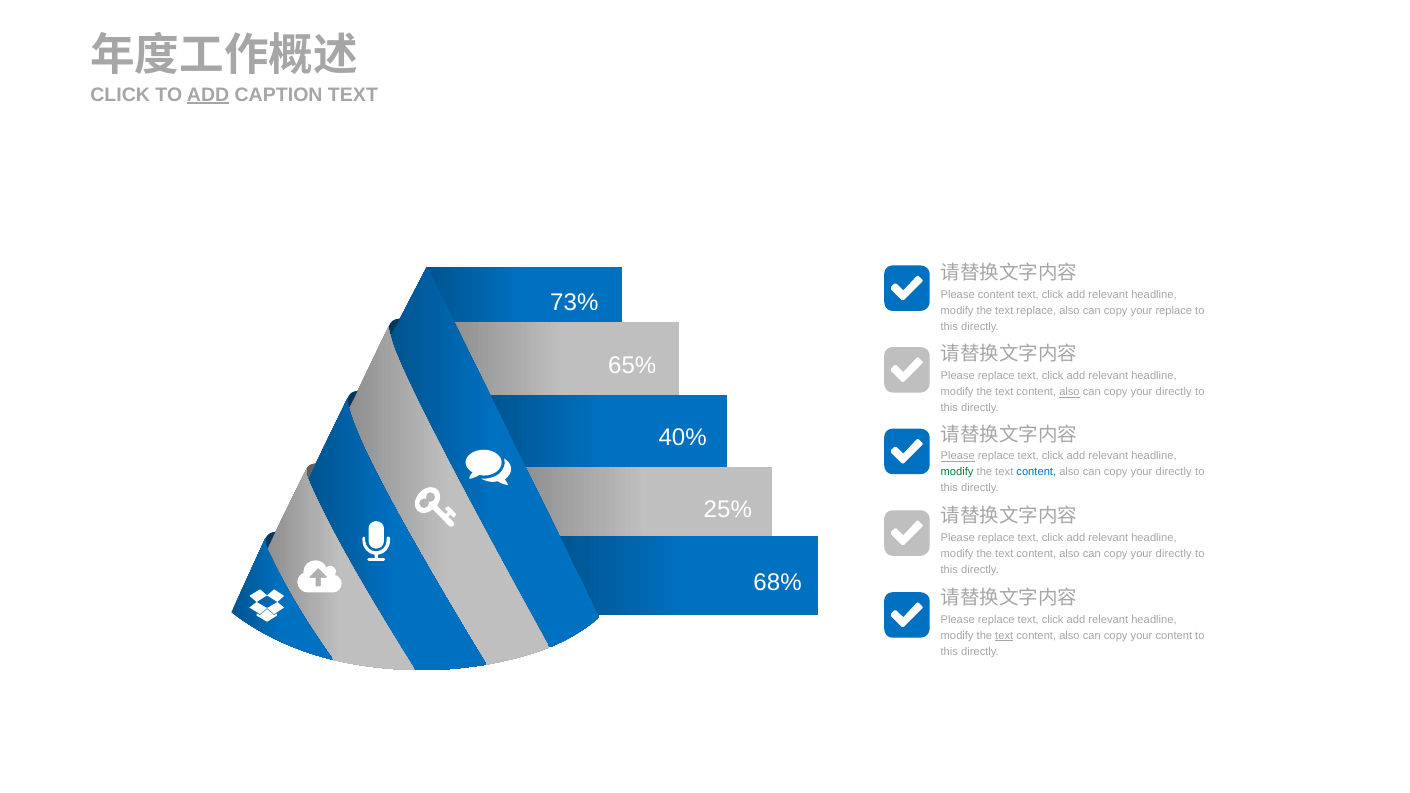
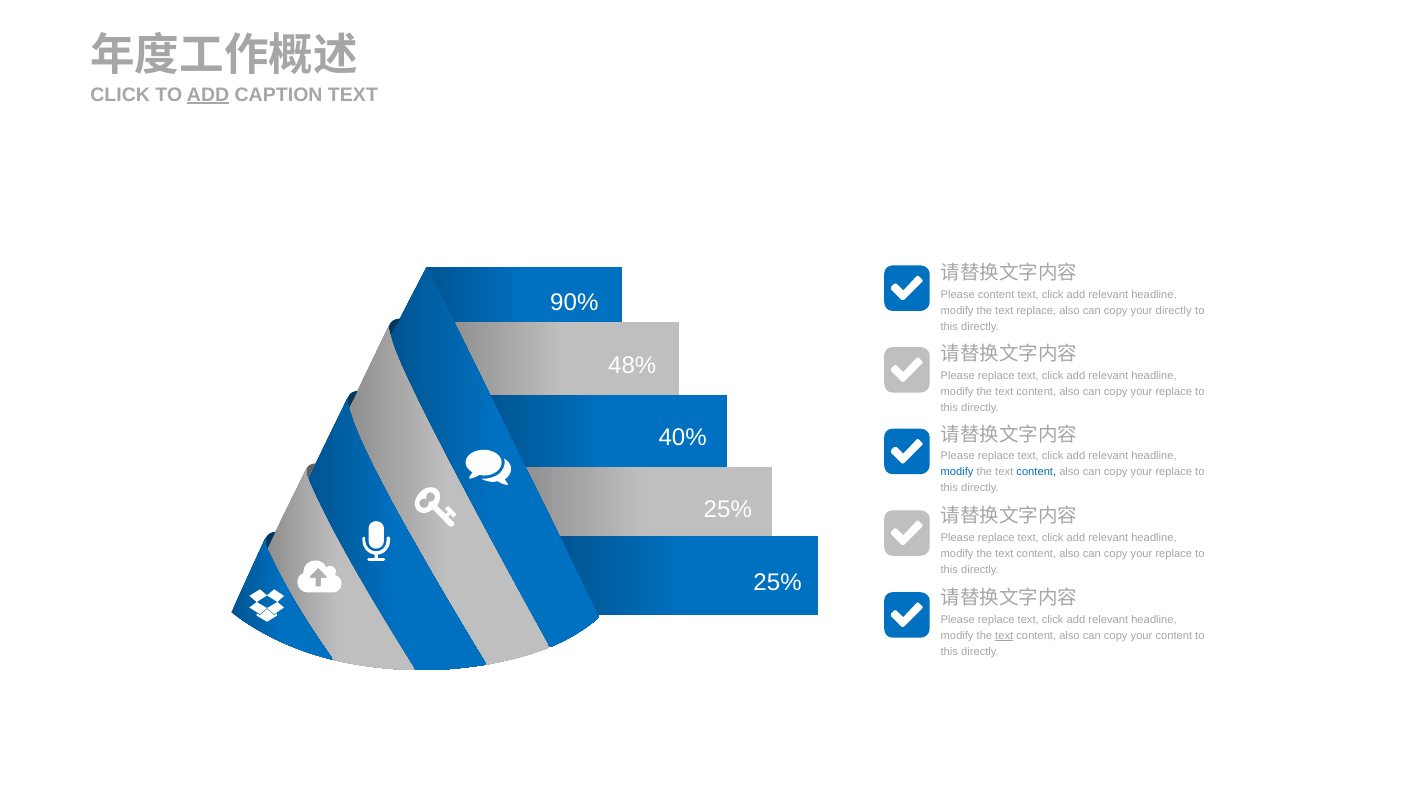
73%: 73% -> 90%
your replace: replace -> directly
65%: 65% -> 48%
also at (1069, 392) underline: present -> none
directly at (1174, 392): directly -> replace
Please at (958, 456) underline: present -> none
modify at (957, 472) colour: green -> blue
directly at (1174, 472): directly -> replace
directly at (1174, 554): directly -> replace
68% at (778, 583): 68% -> 25%
